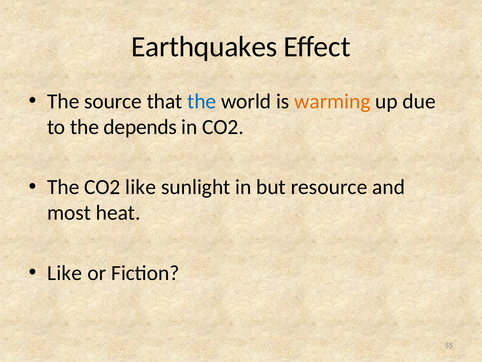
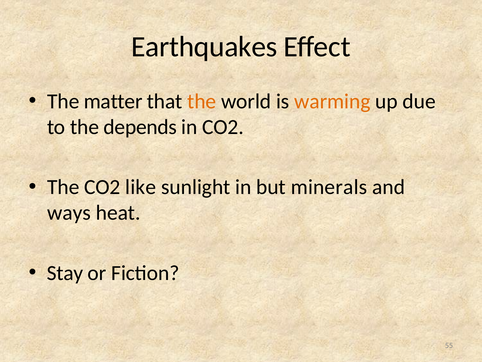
source: source -> matter
the at (202, 101) colour: blue -> orange
resource: resource -> minerals
most: most -> ways
Like at (65, 273): Like -> Stay
